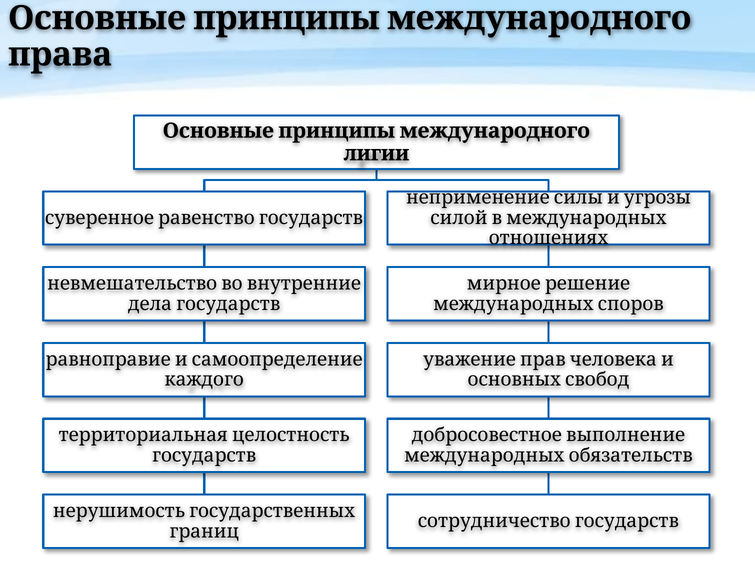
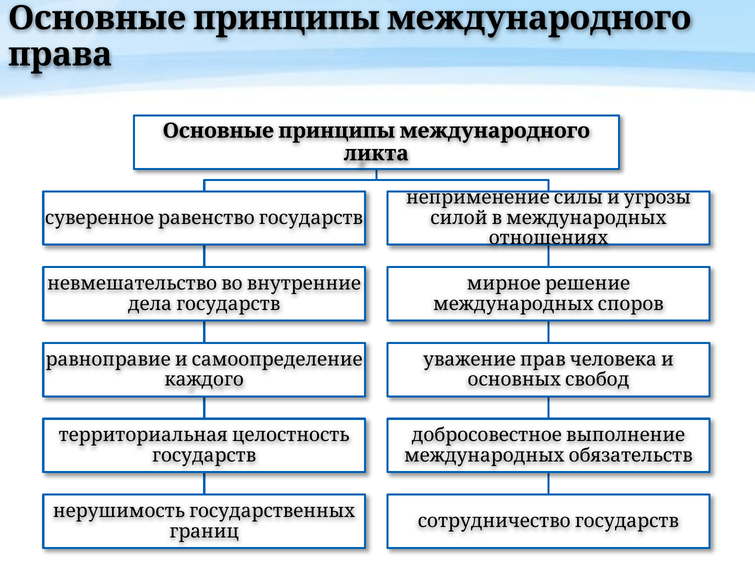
лигии: лигии -> ликта
